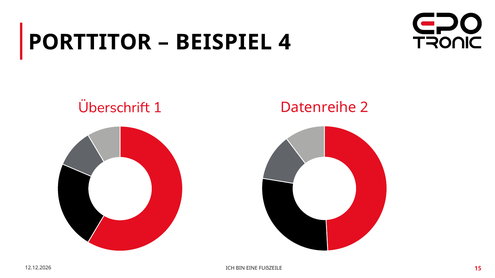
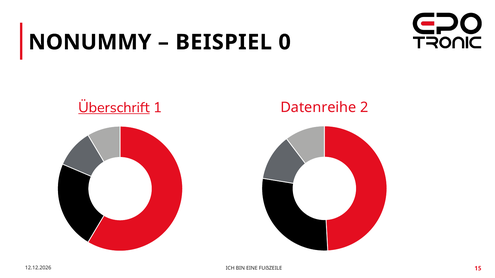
PORTTITOR: PORTTITOR -> NONUMMY
4: 4 -> 0
Überschrift underline: none -> present
